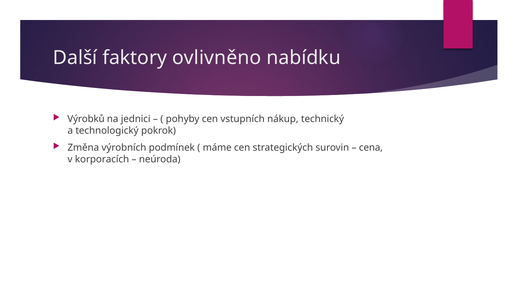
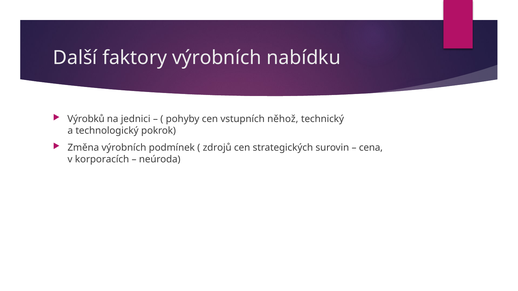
faktory ovlivněno: ovlivněno -> výrobních
nákup: nákup -> něhož
máme: máme -> zdrojů
